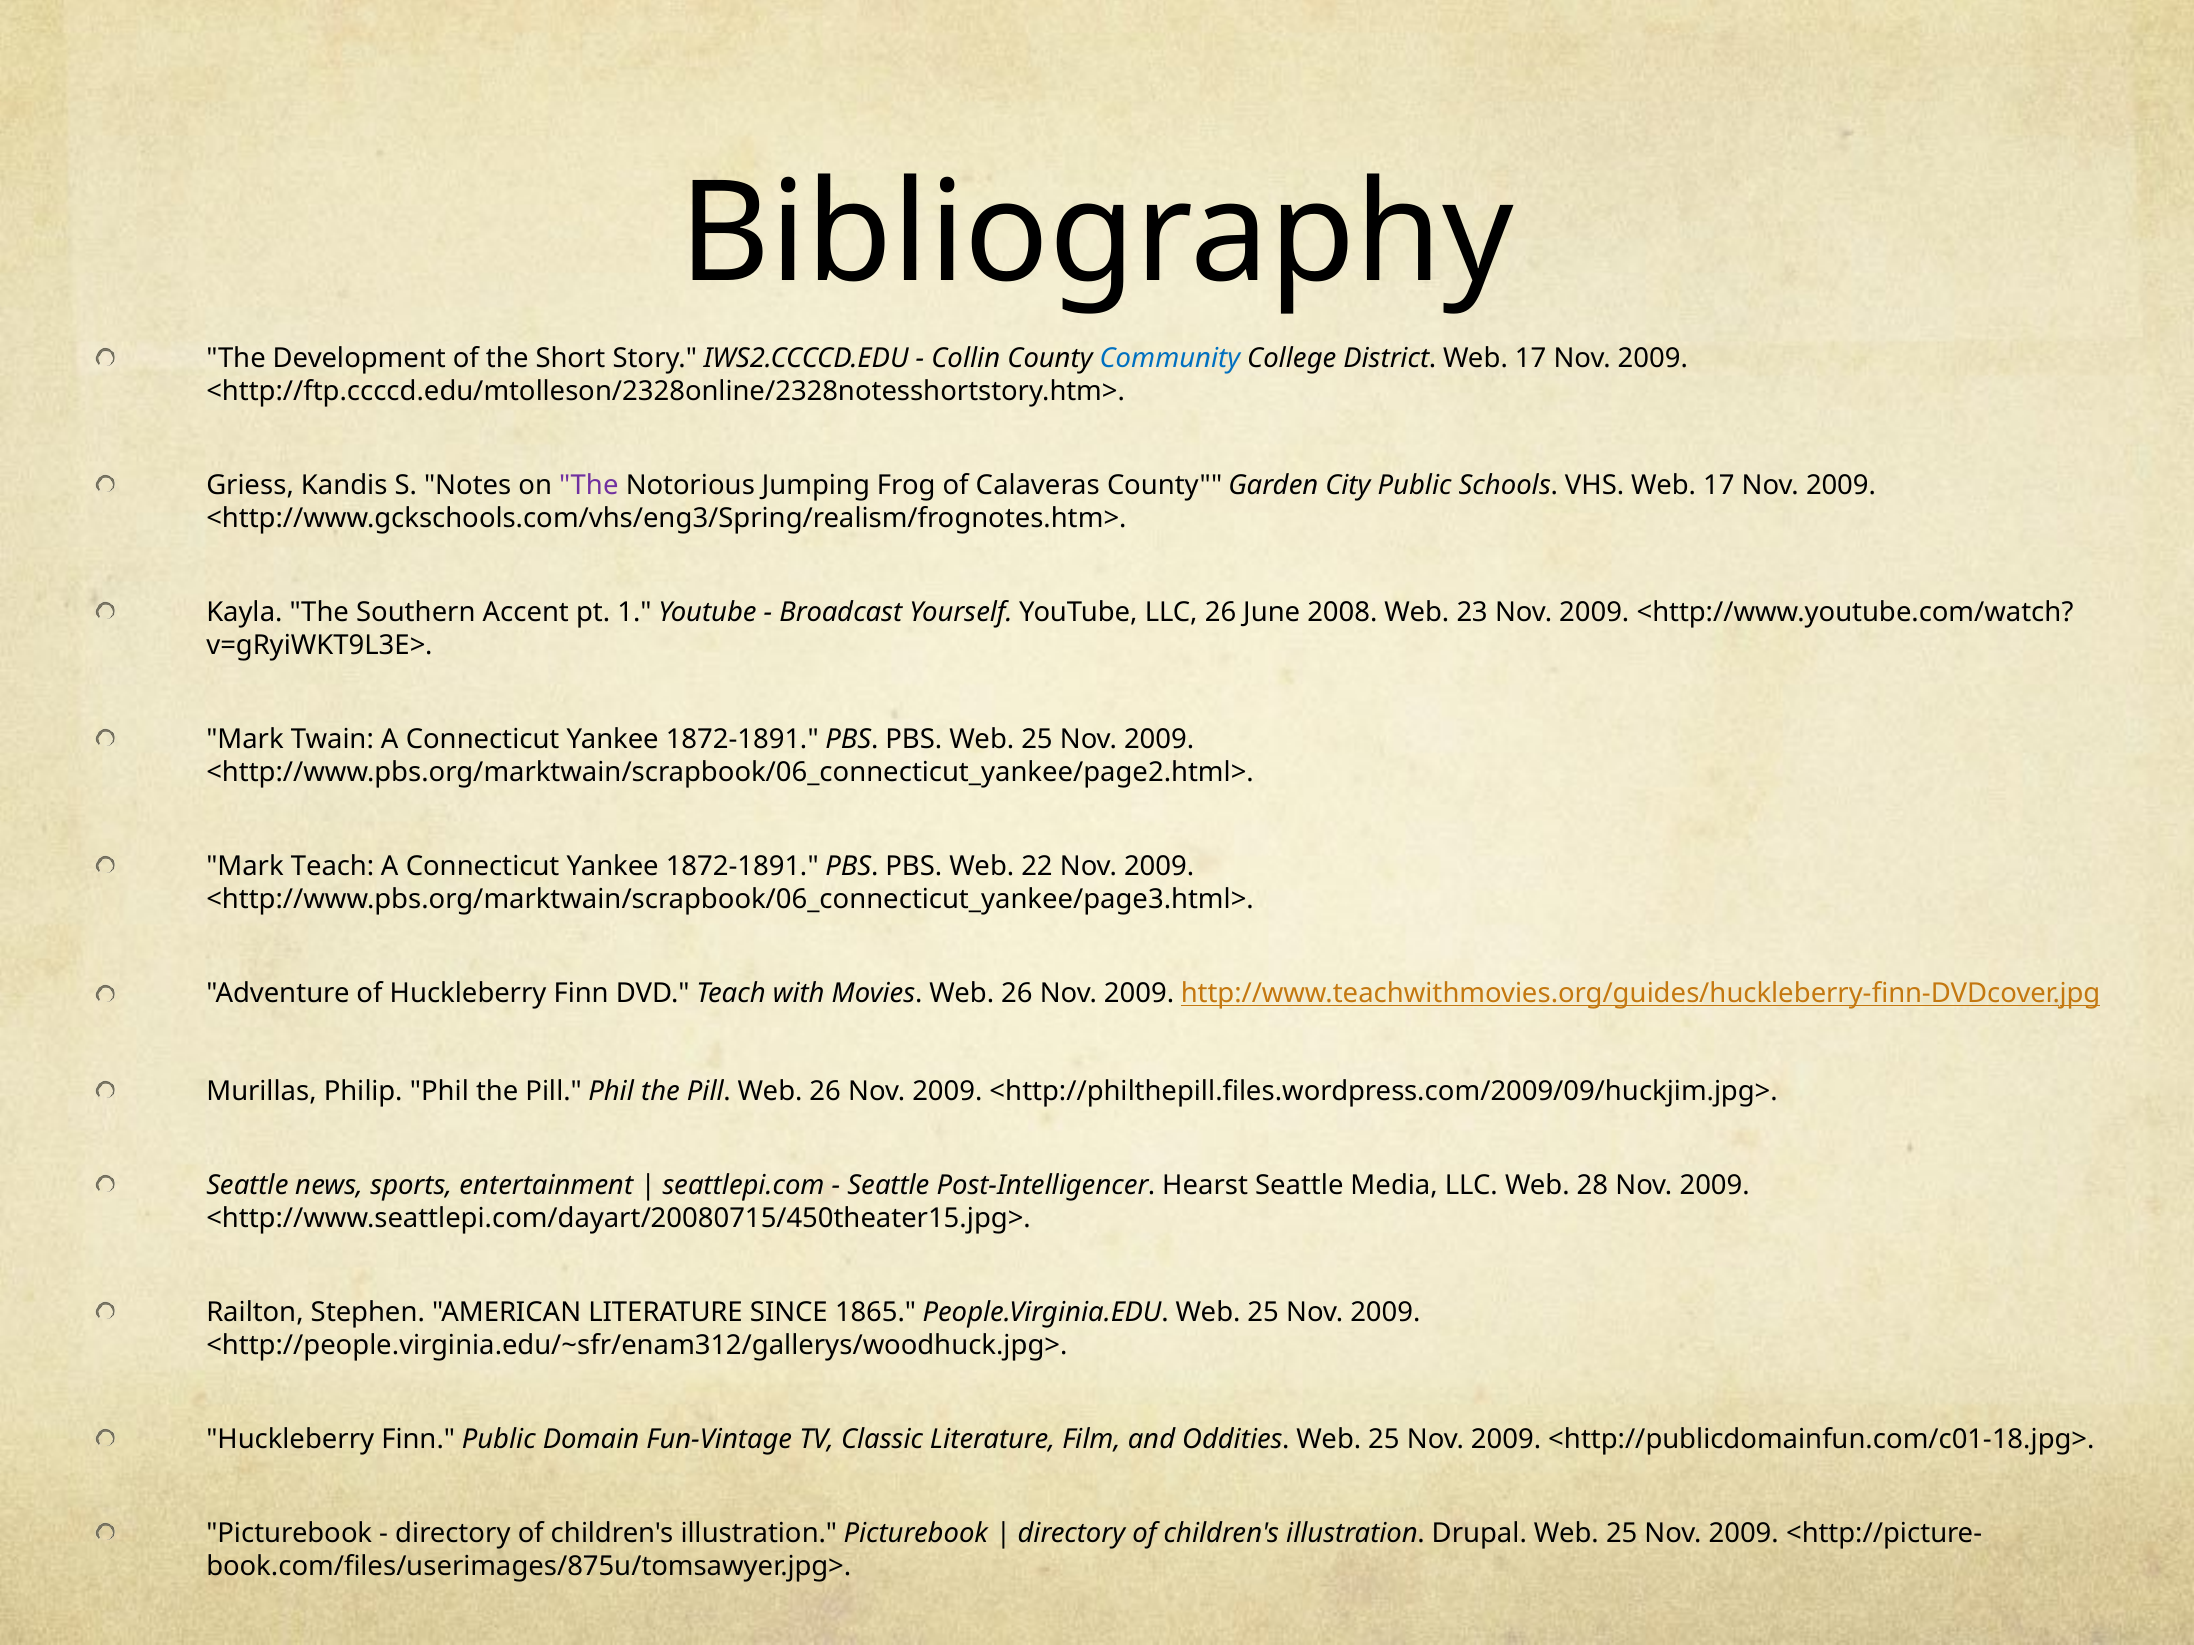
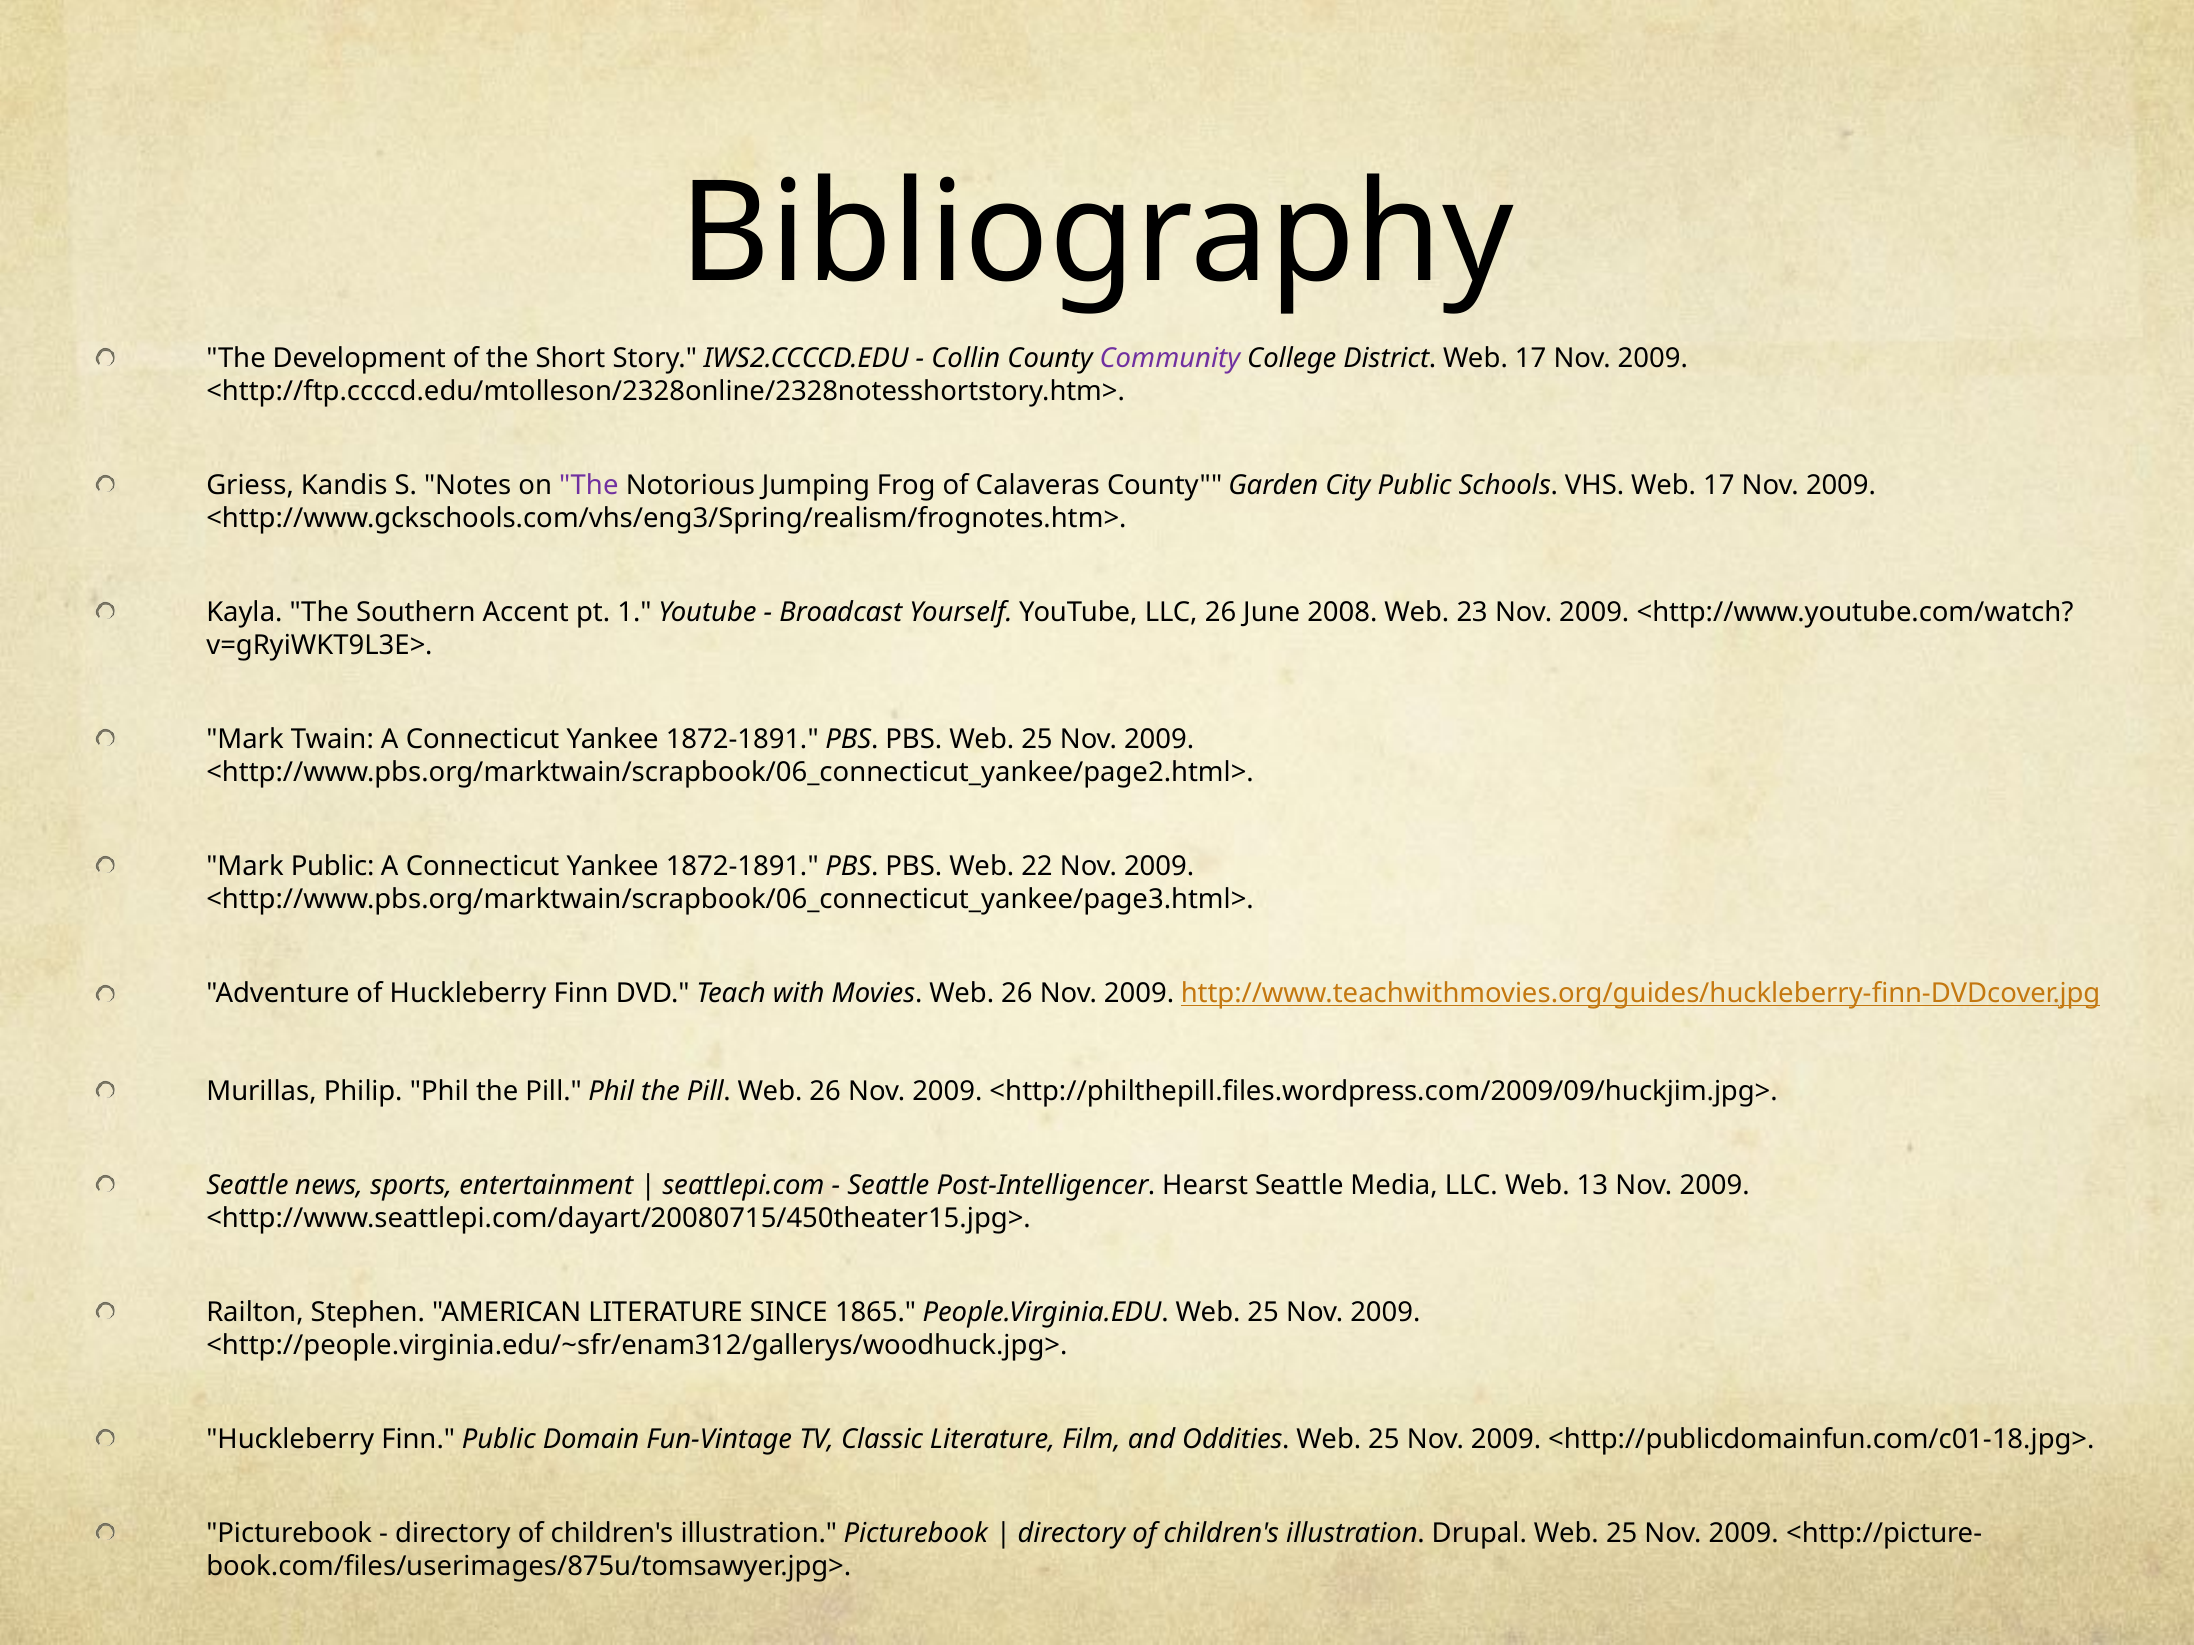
Community at (1170, 358) colour: blue -> purple
Mark Teach: Teach -> Public
28: 28 -> 13
